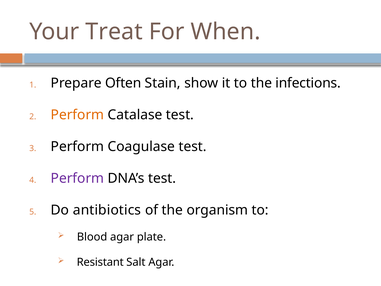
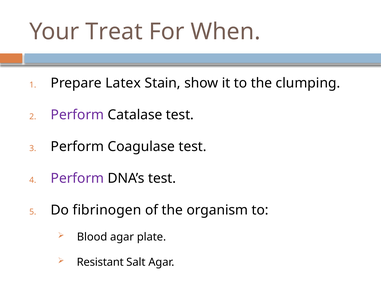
Often: Often -> Latex
infections: infections -> clumping
Perform at (77, 115) colour: orange -> purple
antibiotics: antibiotics -> fibrinogen
